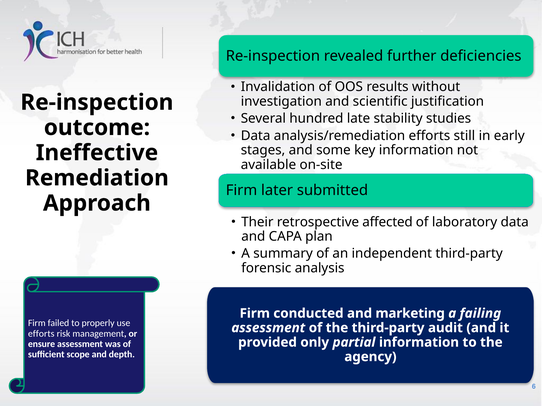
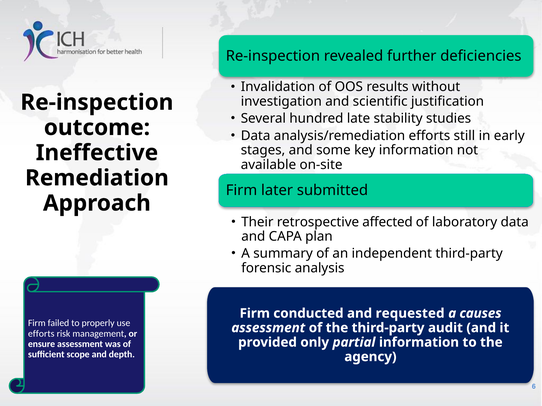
marketing: marketing -> requested
failing: failing -> causes
